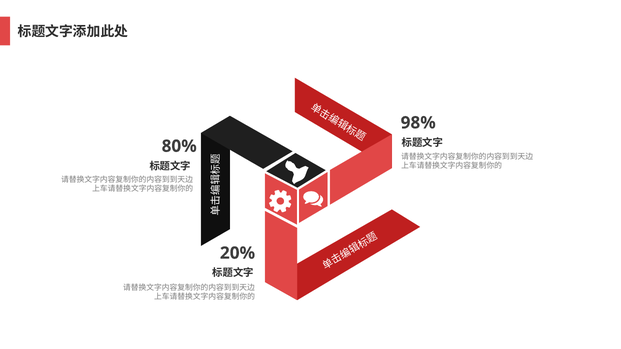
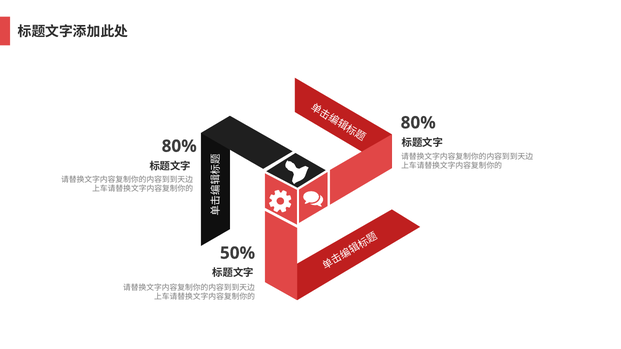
98% at (418, 123): 98% -> 80%
20%: 20% -> 50%
